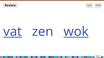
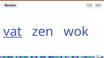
wok underline: present -> none
